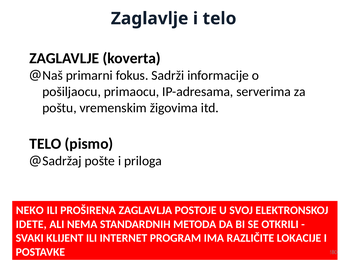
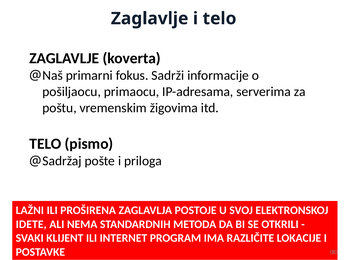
NEKO: NEKO -> LAŽNI
